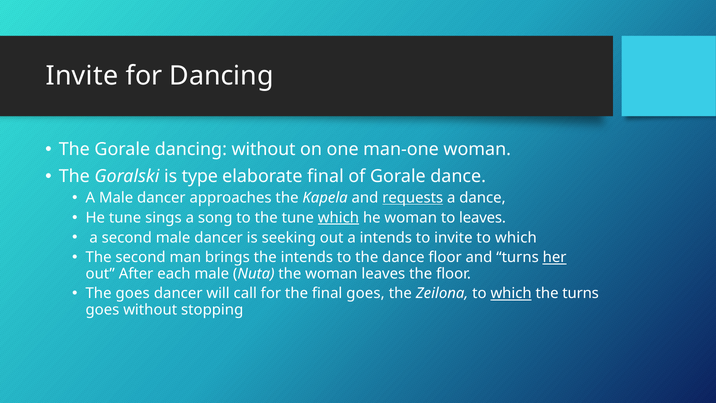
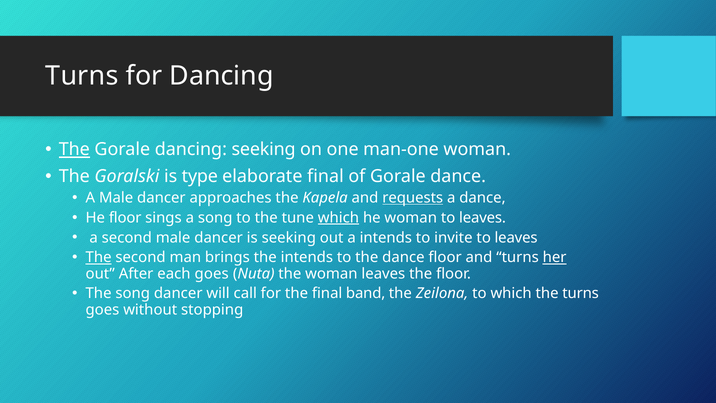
Invite at (82, 76): Invite -> Turns
The at (74, 149) underline: none -> present
dancing without: without -> seeking
He tune: tune -> floor
invite to which: which -> leaves
The at (99, 257) underline: none -> present
each male: male -> goes
The goes: goes -> song
final goes: goes -> band
which at (511, 293) underline: present -> none
